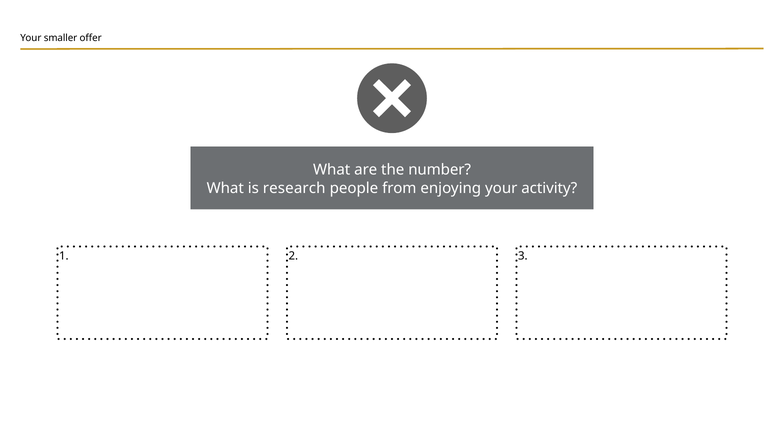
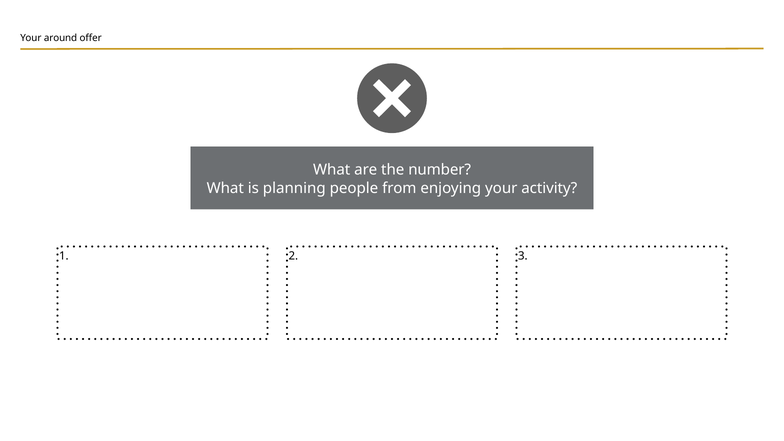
smaller: smaller -> around
research: research -> planning
